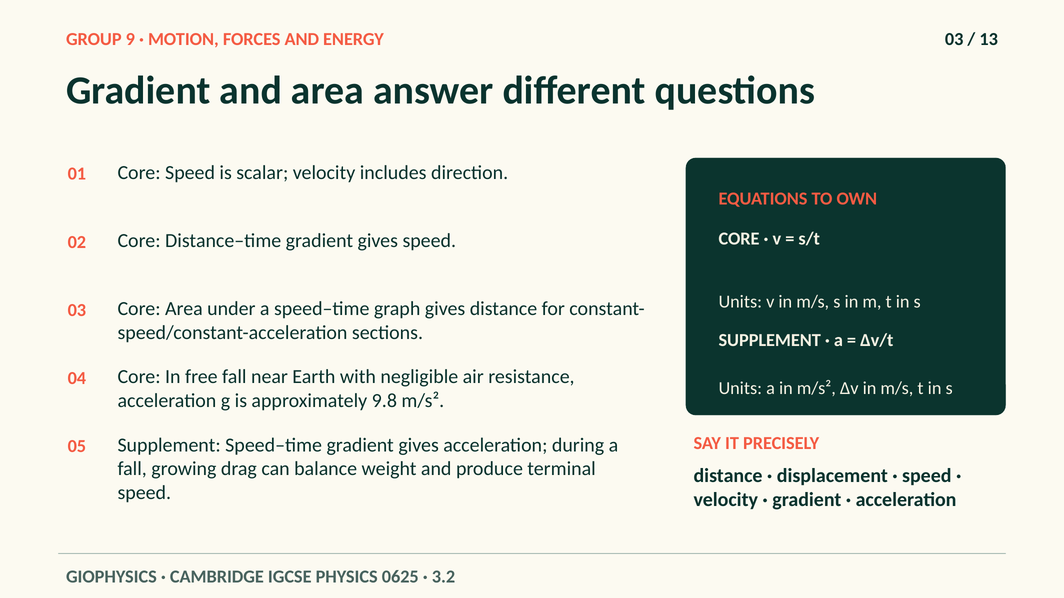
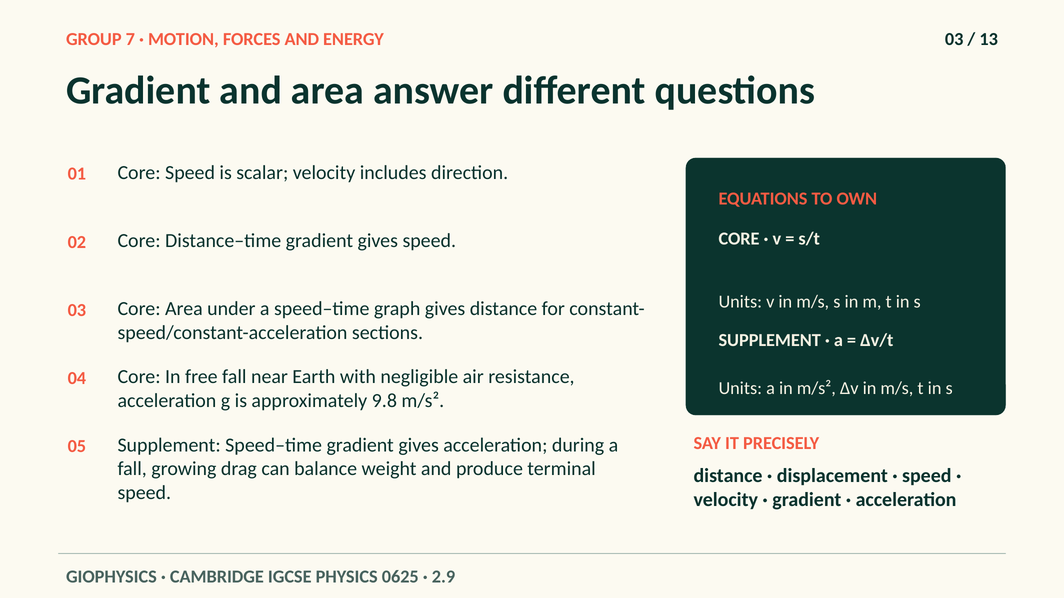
9: 9 -> 7
3.2: 3.2 -> 2.9
